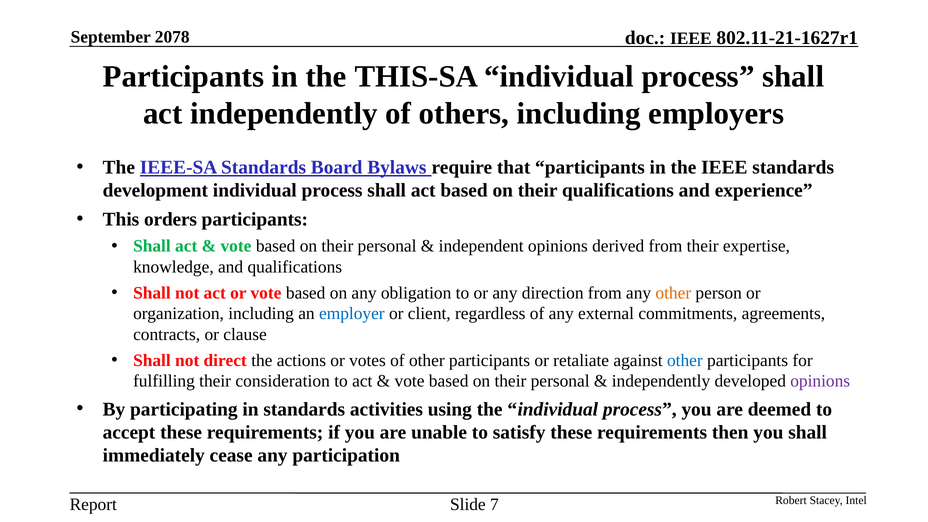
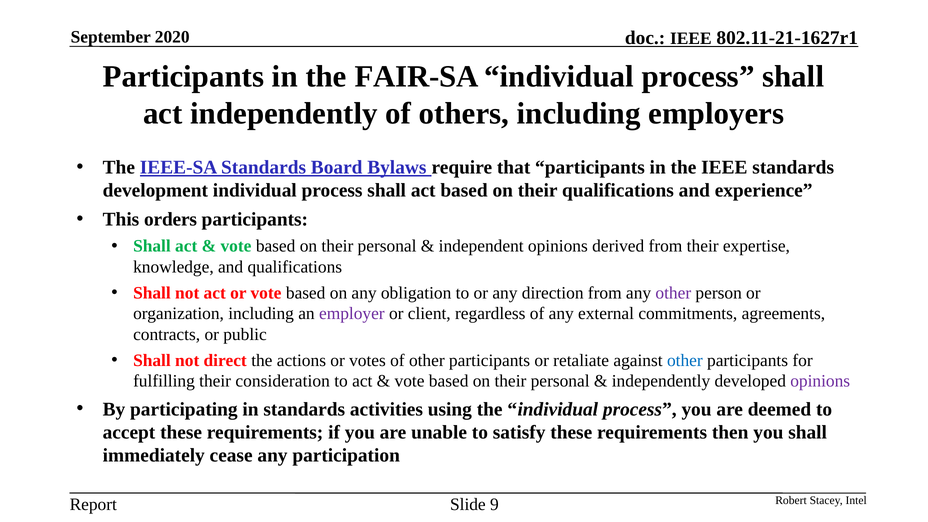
2078: 2078 -> 2020
THIS-SA: THIS-SA -> FAIR-SA
other at (673, 293) colour: orange -> purple
employer colour: blue -> purple
clause: clause -> public
7: 7 -> 9
